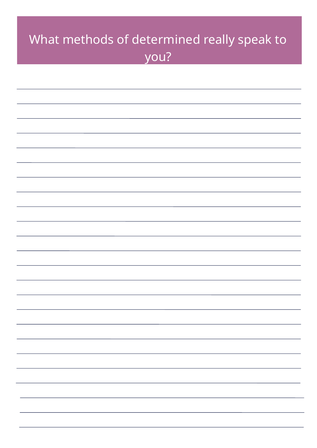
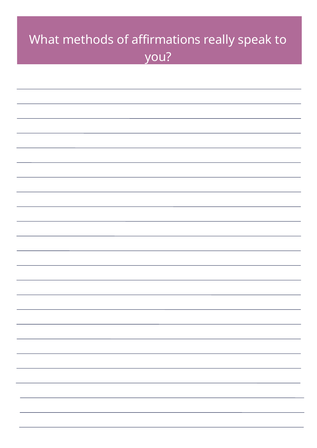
determined: determined -> affirmations
